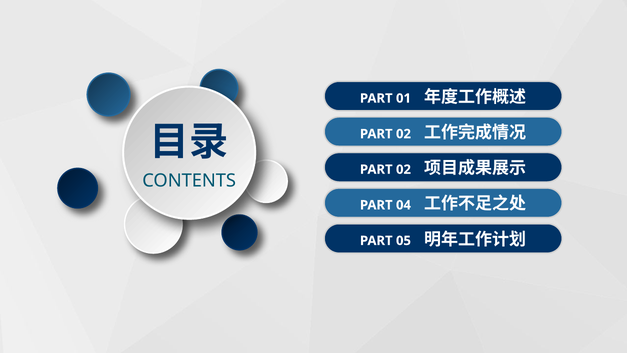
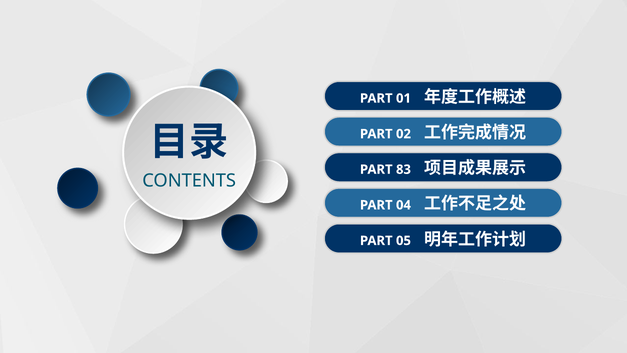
02 at (403, 169): 02 -> 83
